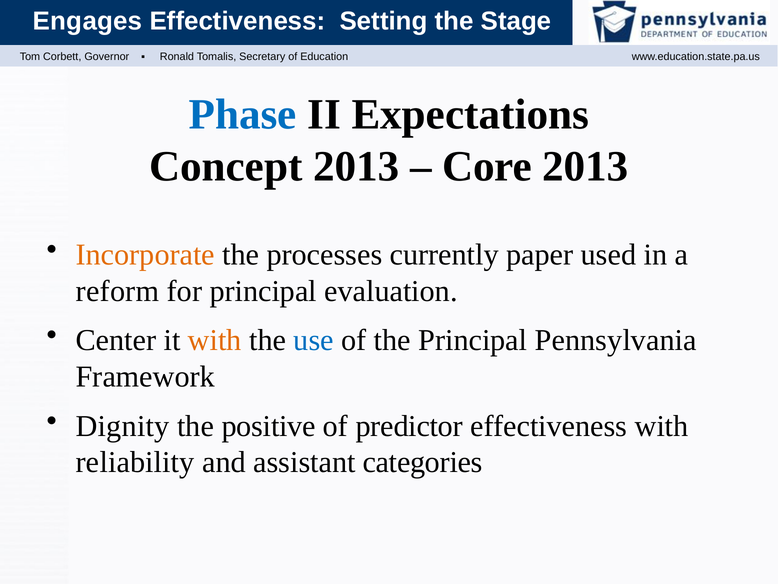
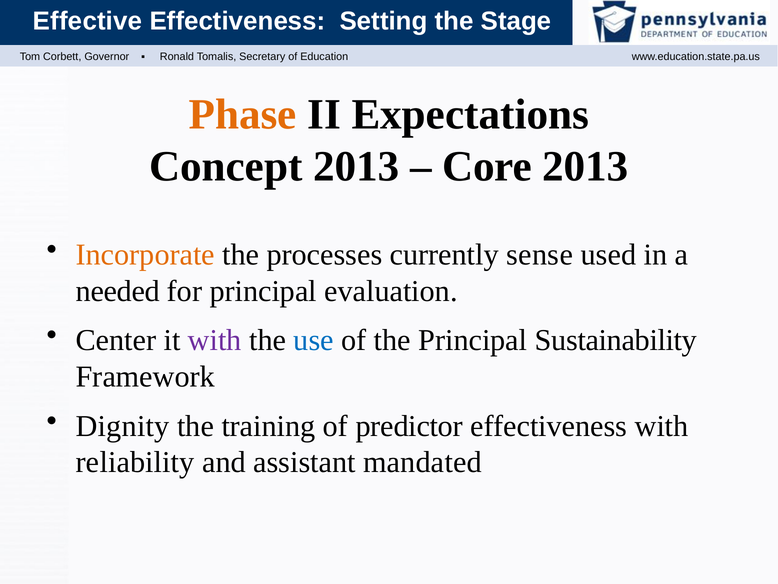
Engages: Engages -> Effective
Phase colour: blue -> orange
paper: paper -> sense
reform: reform -> needed
with at (215, 340) colour: orange -> purple
Pennsylvania: Pennsylvania -> Sustainability
positive: positive -> training
categories: categories -> mandated
